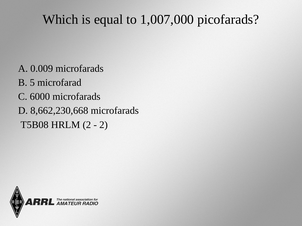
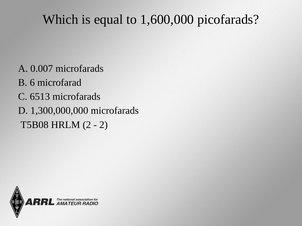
1,007,000: 1,007,000 -> 1,600,000
0.009: 0.009 -> 0.007
5: 5 -> 6
6000: 6000 -> 6513
8,662,230,668: 8,662,230,668 -> 1,300,000,000
